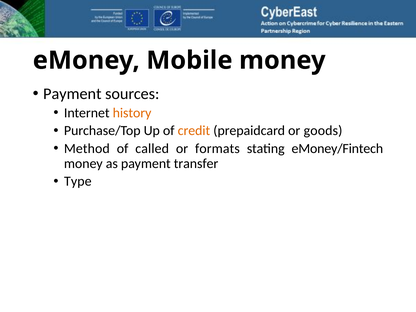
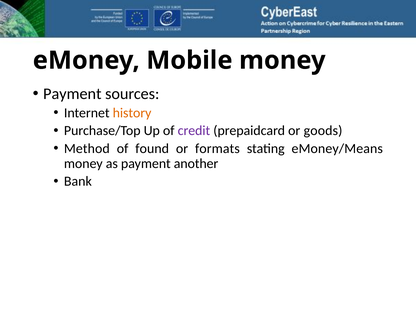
credit colour: orange -> purple
called: called -> found
eMoney/Fintech: eMoney/Fintech -> eMoney/Means
transfer: transfer -> another
Type: Type -> Bank
